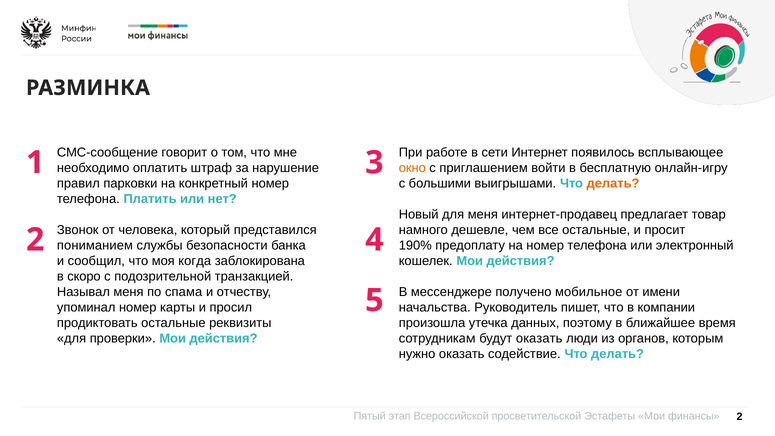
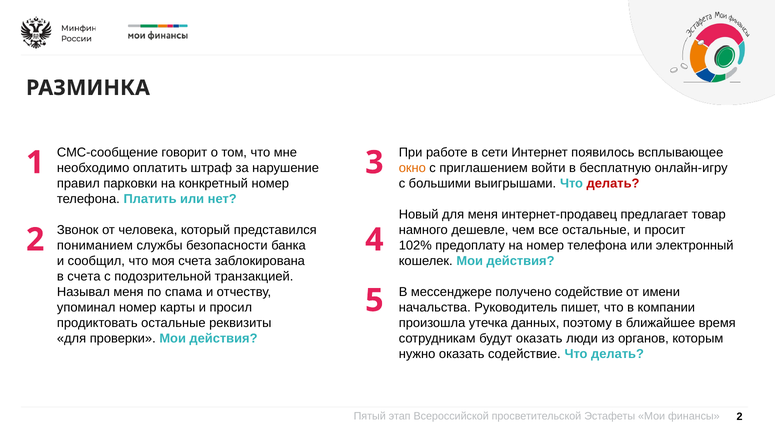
делать at (613, 183) colour: orange -> red
190%: 190% -> 102%
моя когда: когда -> счета
в скоро: скоро -> счета
получено мобильное: мобильное -> содействие
